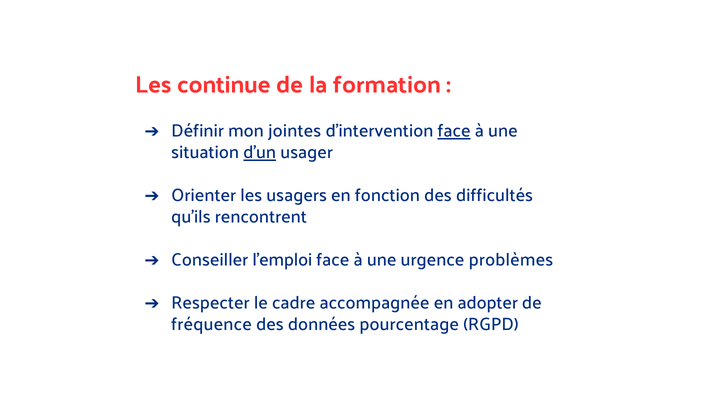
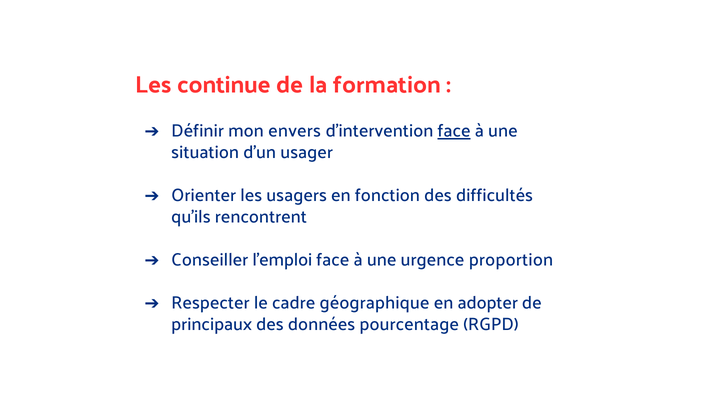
jointes: jointes -> envers
d’un underline: present -> none
problèmes: problèmes -> proportion
accompagnée: accompagnée -> géographique
fréquence: fréquence -> principaux
